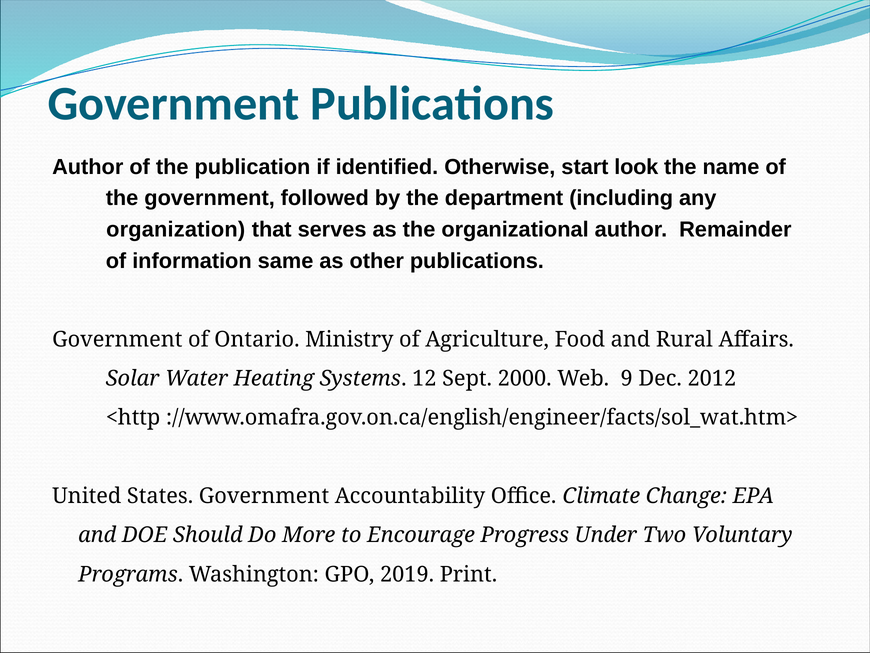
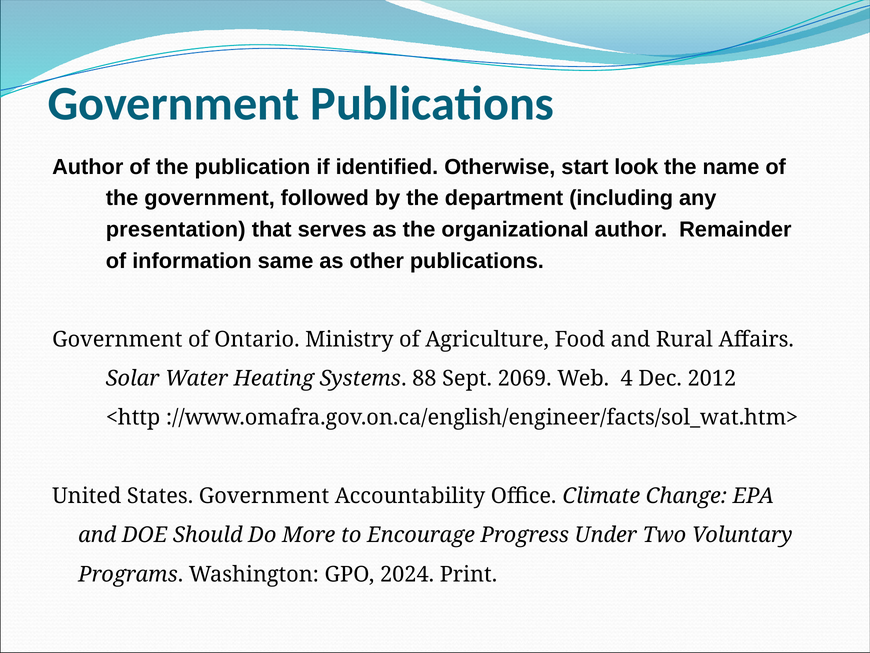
organization: organization -> presentation
12: 12 -> 88
2000: 2000 -> 2069
9: 9 -> 4
2019: 2019 -> 2024
